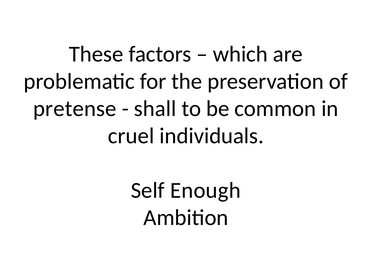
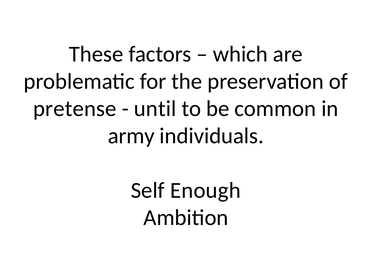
shall: shall -> until
cruel: cruel -> army
